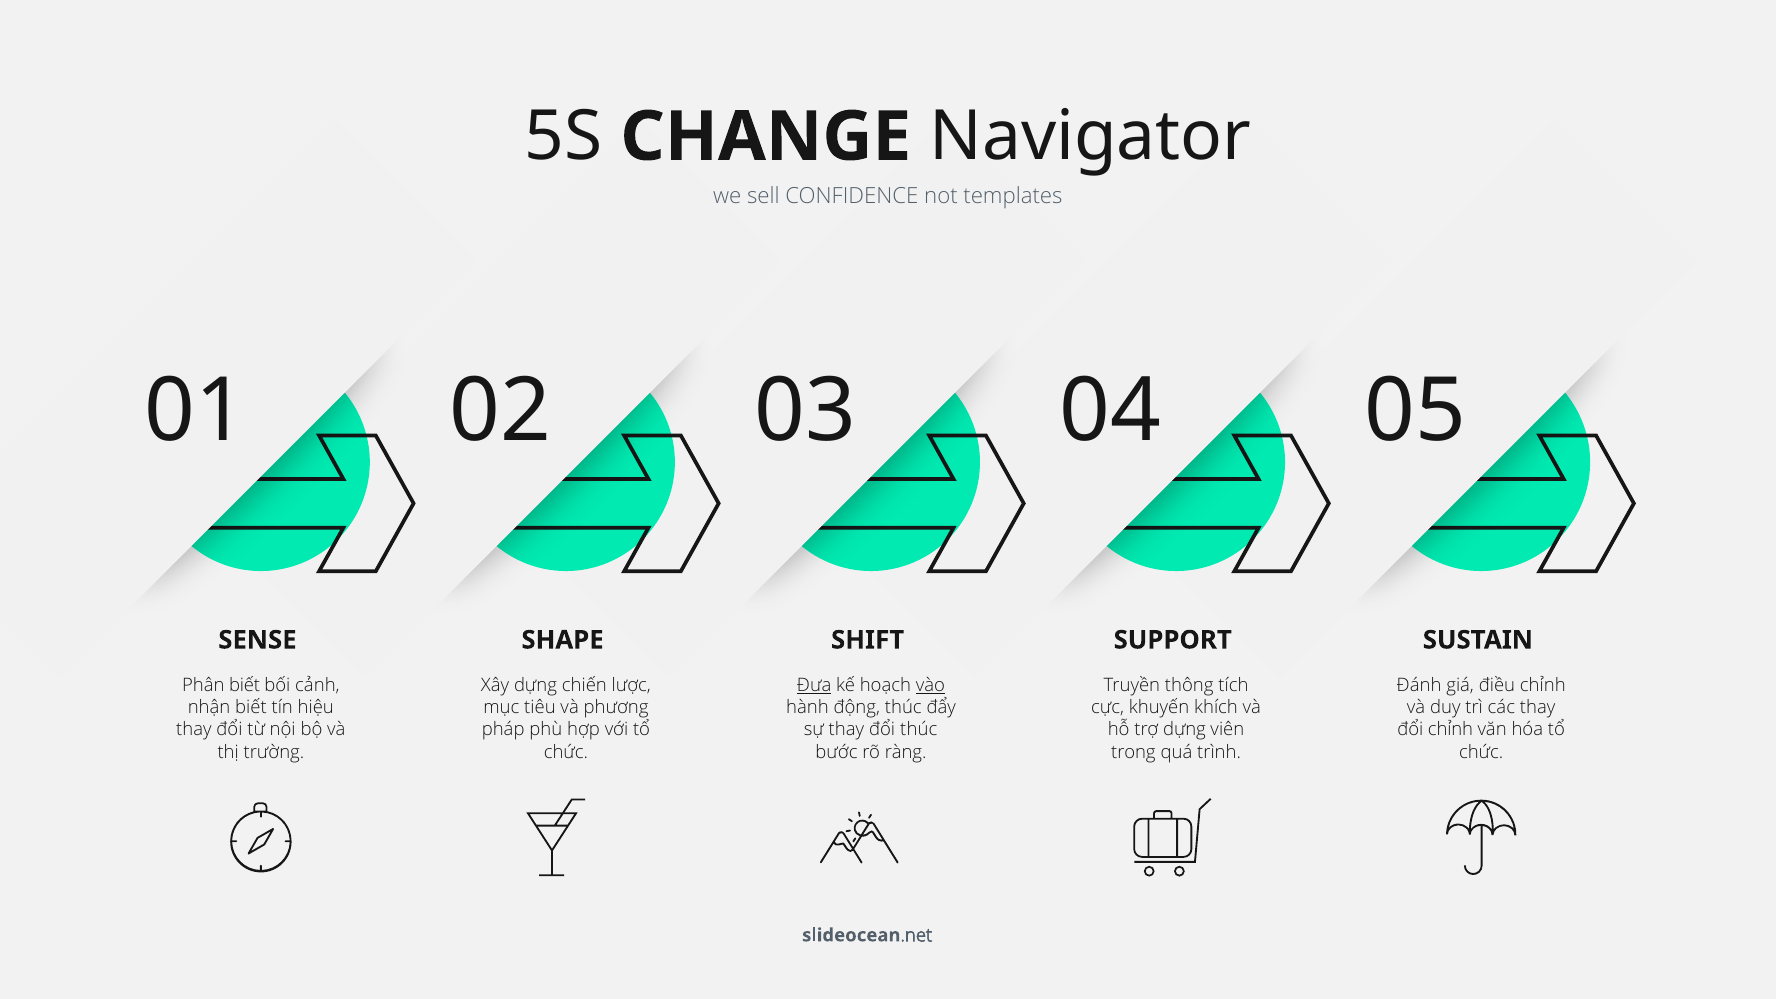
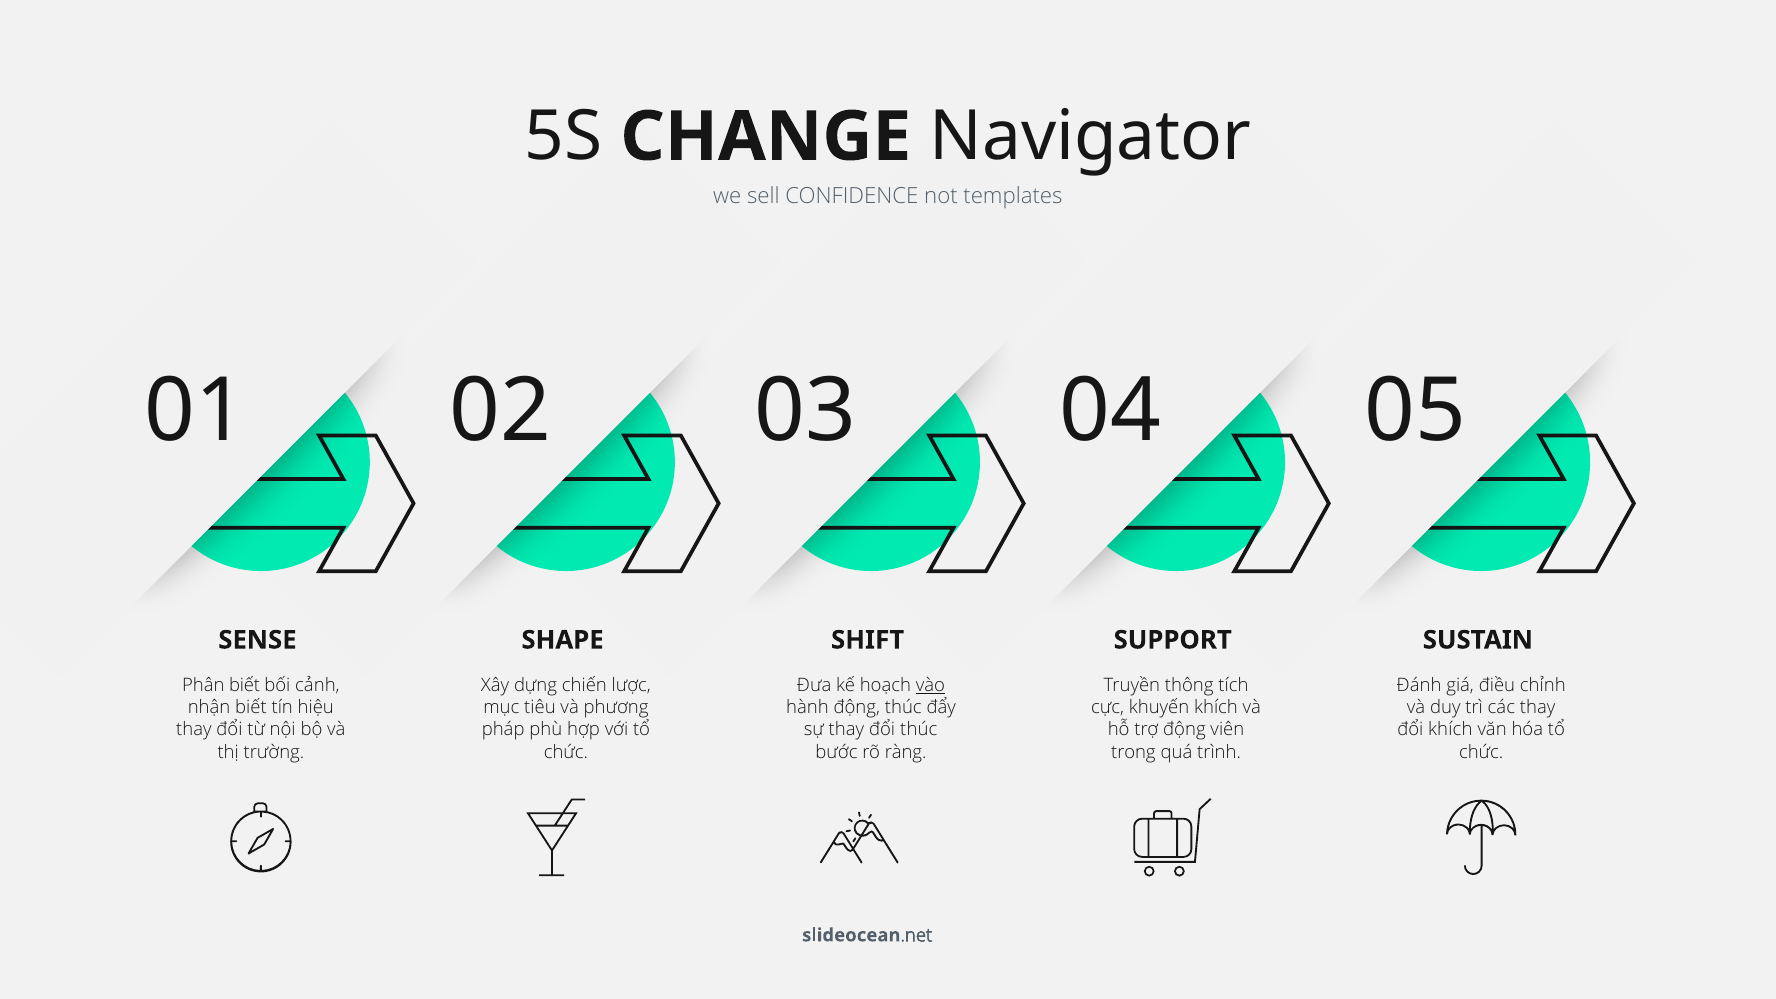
Đưa underline: present -> none
trợ dựng: dựng -> động
đổi chỉnh: chỉnh -> khích
